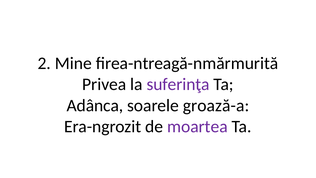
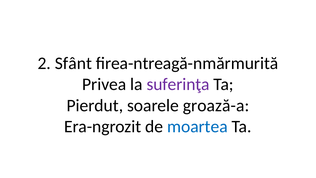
Mine: Mine -> Sfânt
Adânca: Adânca -> Pierdut
moartea colour: purple -> blue
